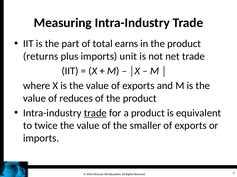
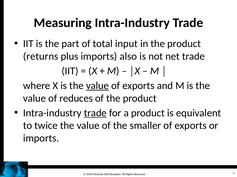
earns: earns -> input
unit: unit -> also
value at (97, 86) underline: none -> present
